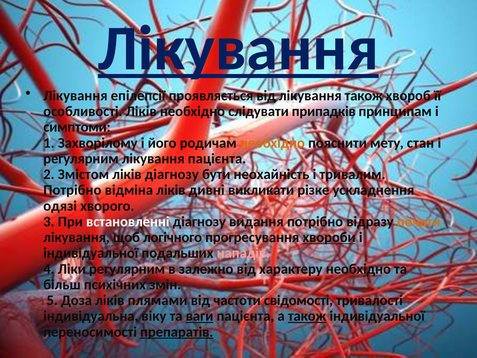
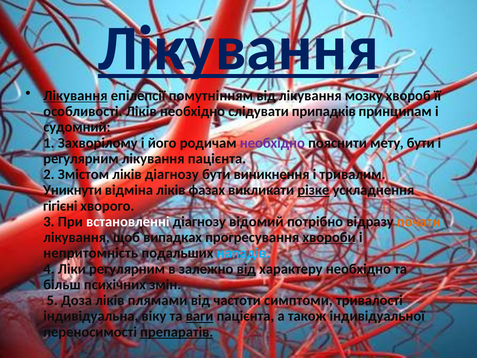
Лікування at (75, 96) underline: none -> present
проявляється: проявляється -> помутнінням
лікування також: також -> мозку
симптоми: симптоми -> судомний
необхідно at (272, 143) colour: orange -> purple
мету стан: стан -> бути
неохайність: неохайність -> виникнення
Потрібно at (72, 190): Потрібно -> Уникнути
дивні: дивні -> фазах
різке underline: none -> present
одязі: одязі -> гігієні
видання: видання -> відомий
логічного: логічного -> випадках
індивідуальної at (91, 253): індивідуальної -> непритомність
нападів colour: pink -> light blue
від at (246, 269) underline: none -> present
свідомості: свідомості -> симптоми
також at (307, 316) underline: present -> none
